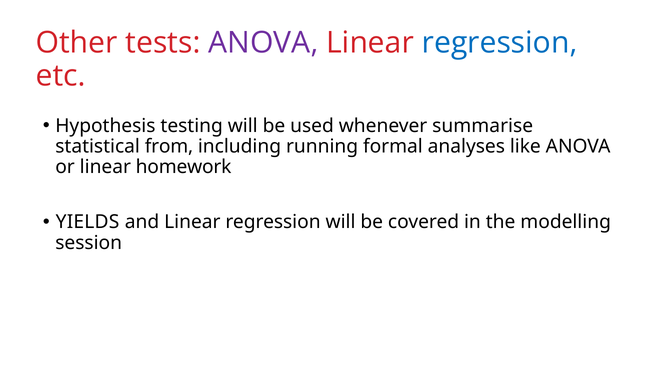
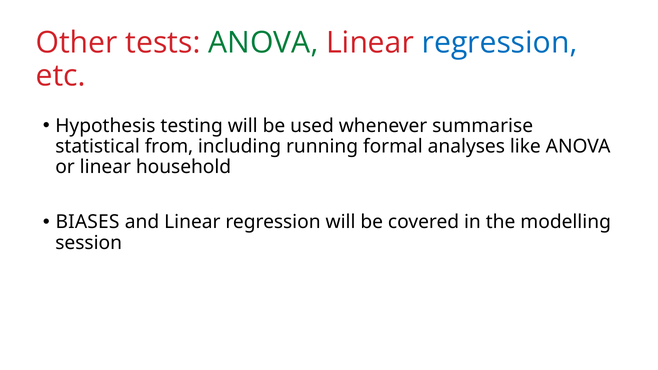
ANOVA at (263, 43) colour: purple -> green
homework: homework -> household
YIELDS: YIELDS -> BIASES
